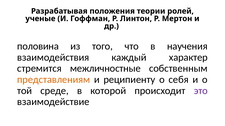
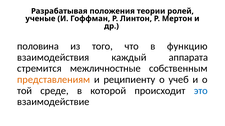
научения: научения -> функцию
характер: характер -> аппарата
себя: себя -> учеб
это colour: purple -> blue
